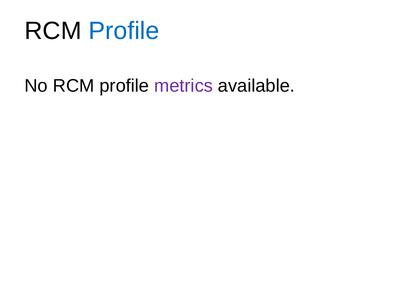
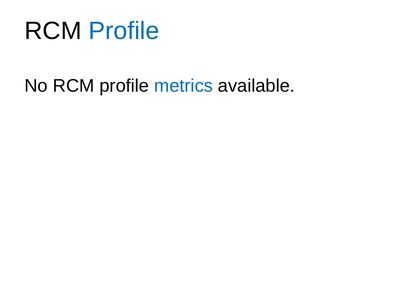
metrics colour: purple -> blue
